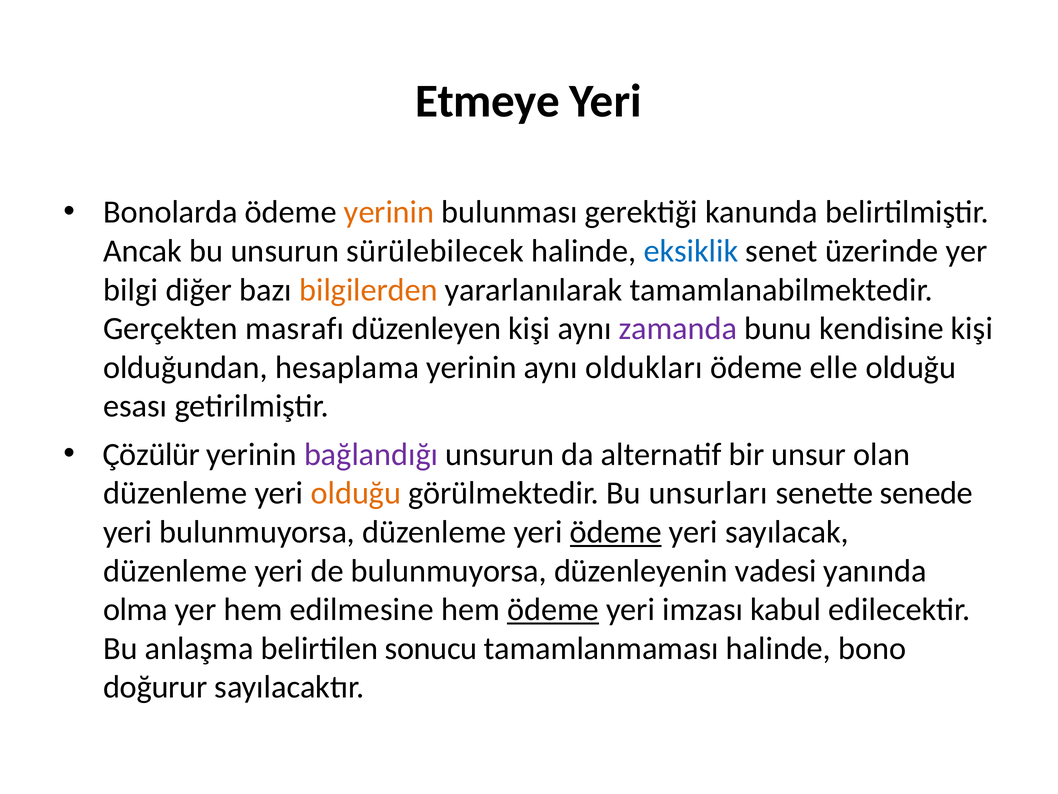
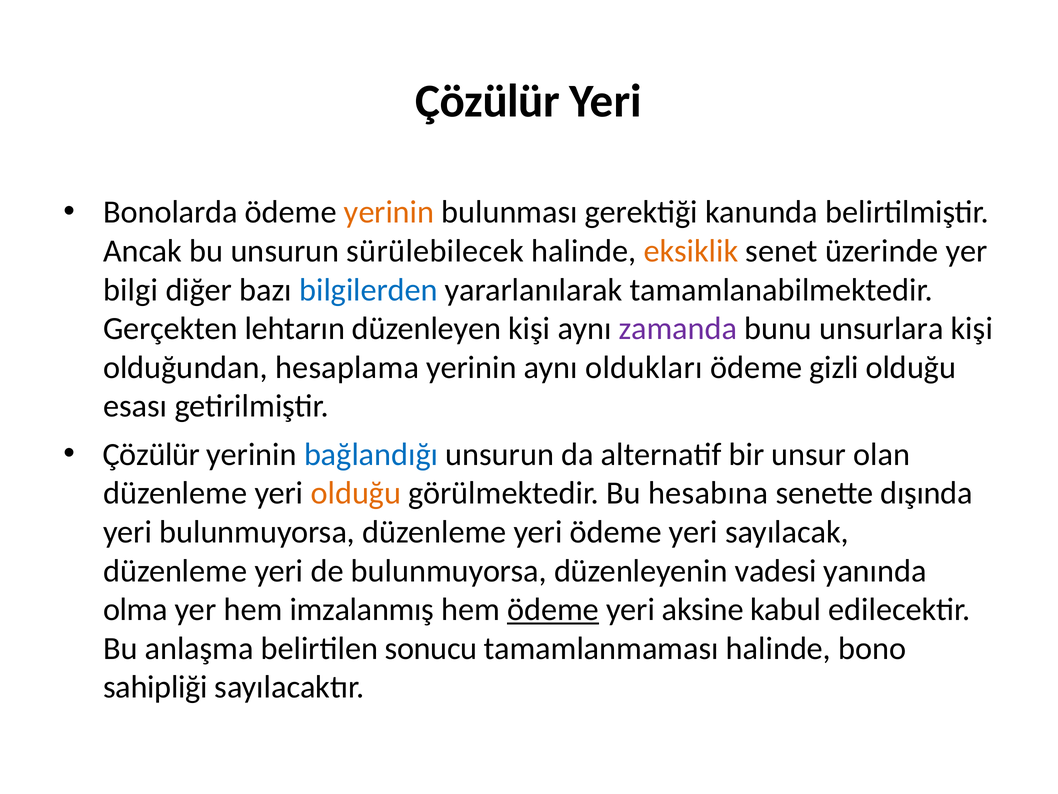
Etmeye at (488, 101): Etmeye -> Çözülür
eksiklik colour: blue -> orange
bilgilerden colour: orange -> blue
masrafı: masrafı -> lehtarın
kendisine: kendisine -> unsurlara
elle: elle -> gizli
bağlandığı colour: purple -> blue
unsurları: unsurları -> hesabına
senede: senede -> dışında
ödeme at (616, 532) underline: present -> none
edilmesine: edilmesine -> imzalanmış
imzası: imzası -> aksine
doğurur: doğurur -> sahipliği
